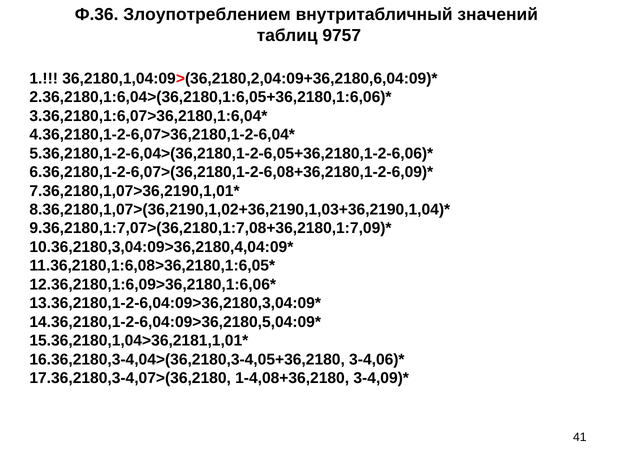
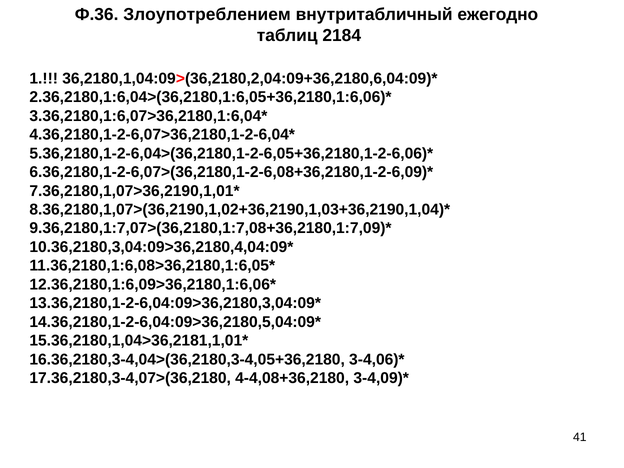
значений: значений -> ежегодно
9757: 9757 -> 2184
1-4,08+36,2180: 1-4,08+36,2180 -> 4-4,08+36,2180
